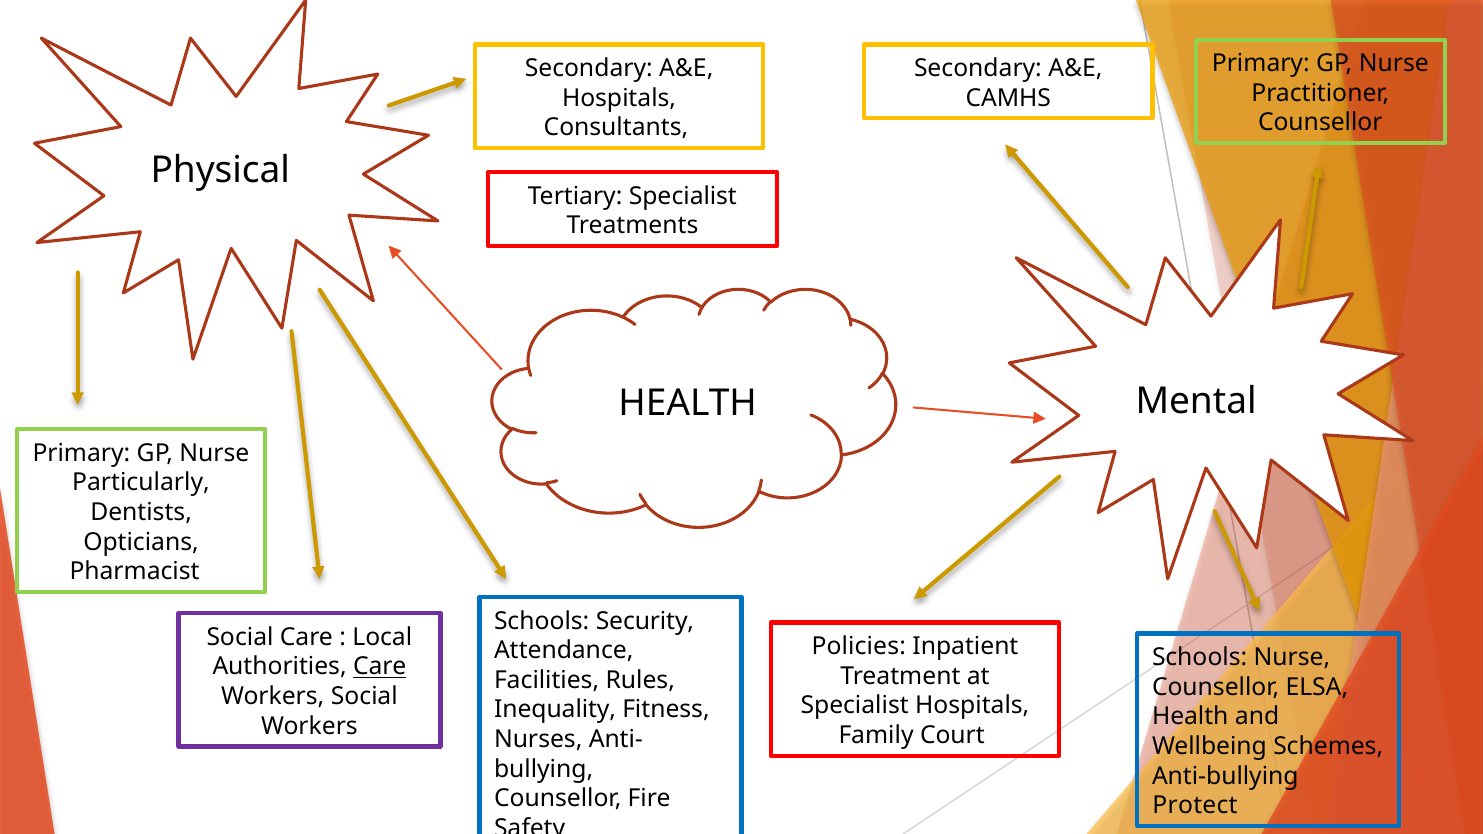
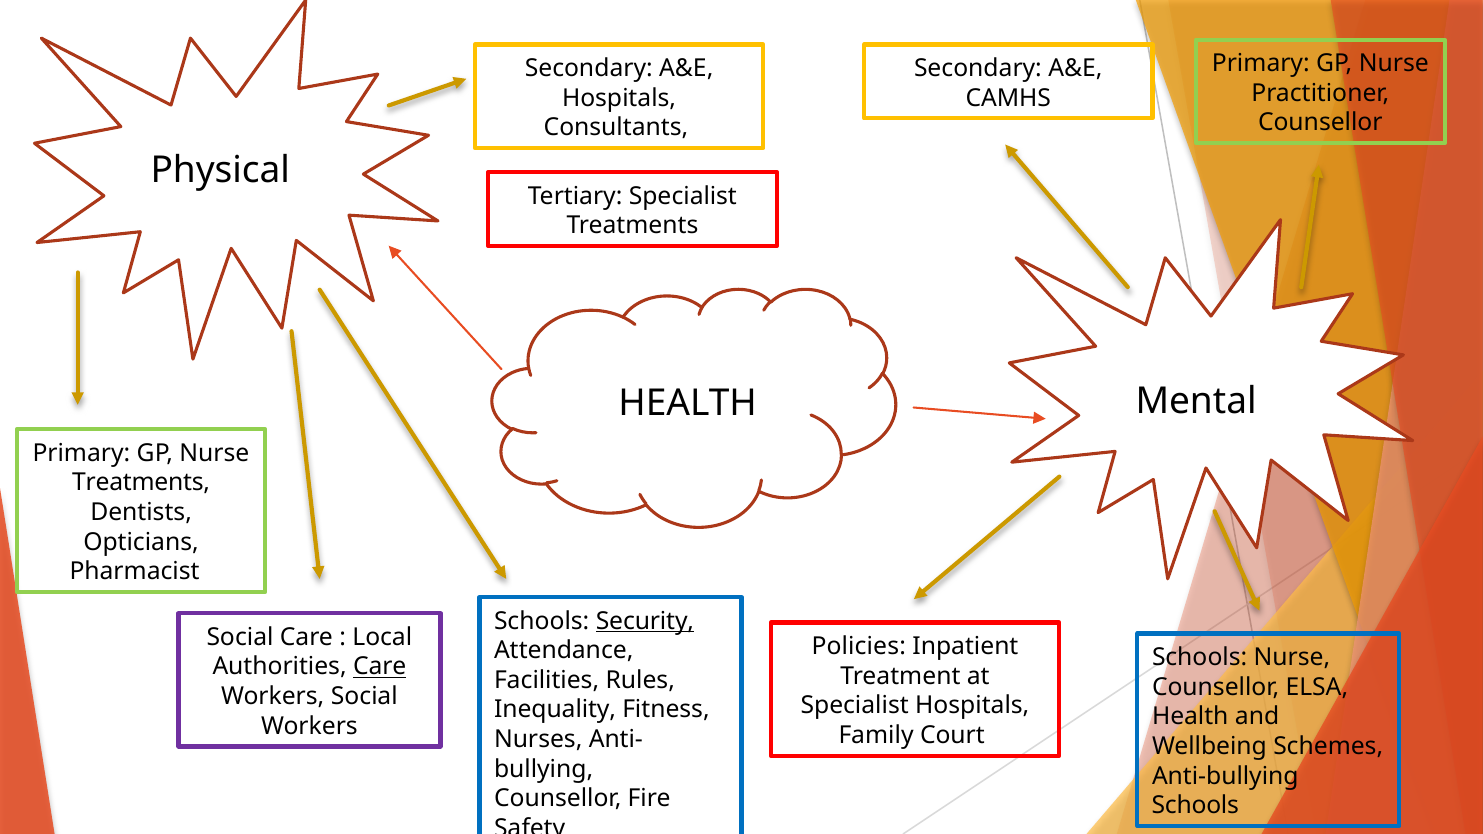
Particularly at (141, 483): Particularly -> Treatments
Security underline: none -> present
Protect at (1195, 806): Protect -> Schools
